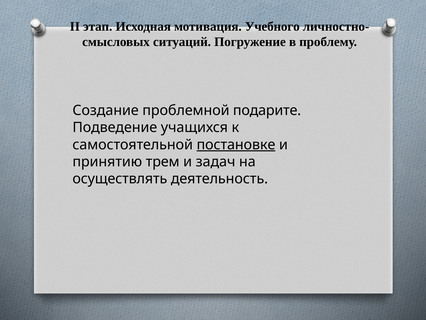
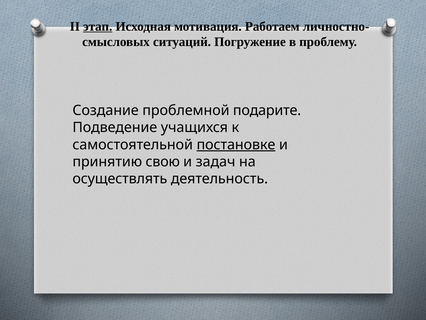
этап underline: none -> present
Учебного: Учебного -> Работаем
трем: трем -> свою
